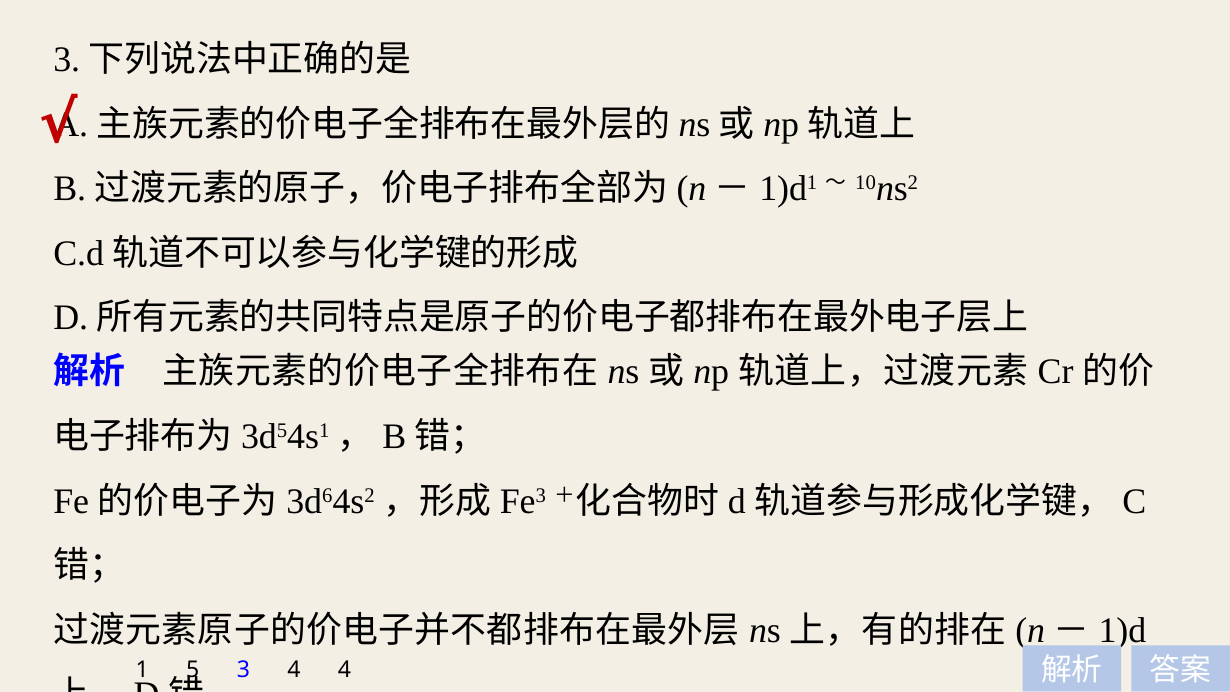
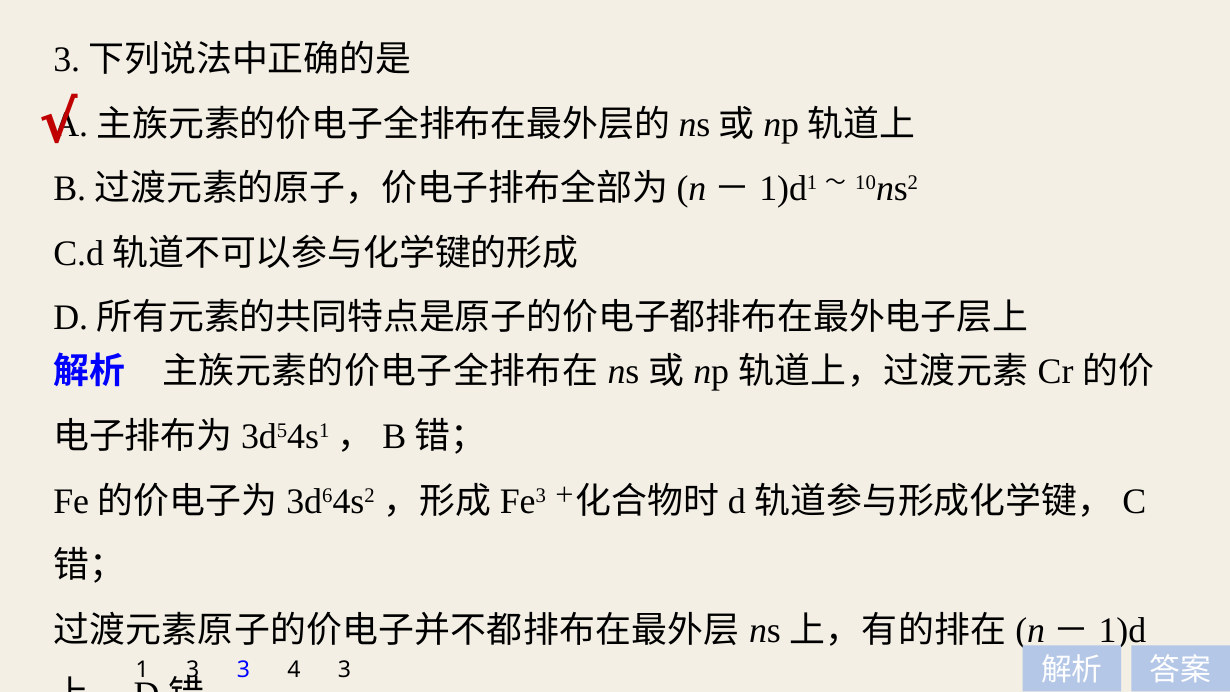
5 at (193, 670): 5 -> 3
4 4: 4 -> 3
